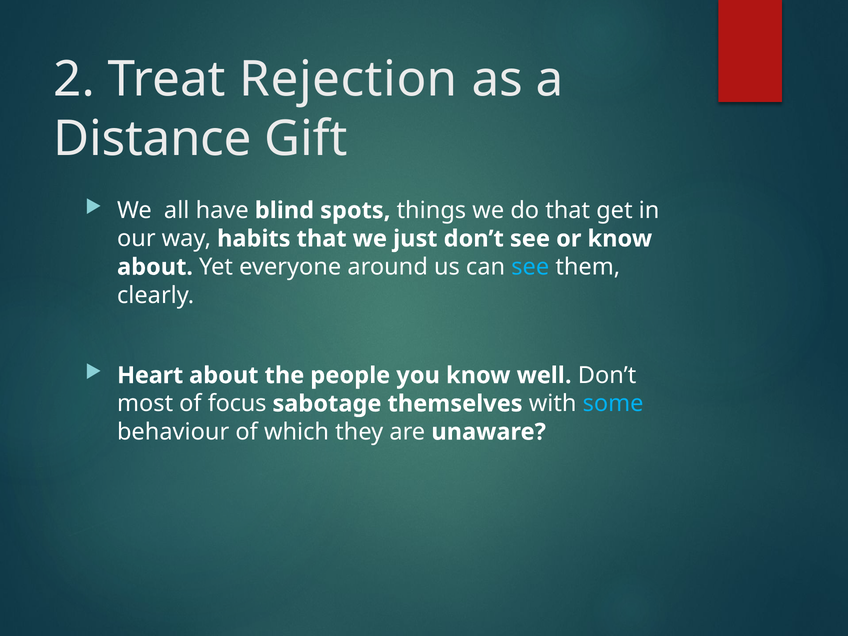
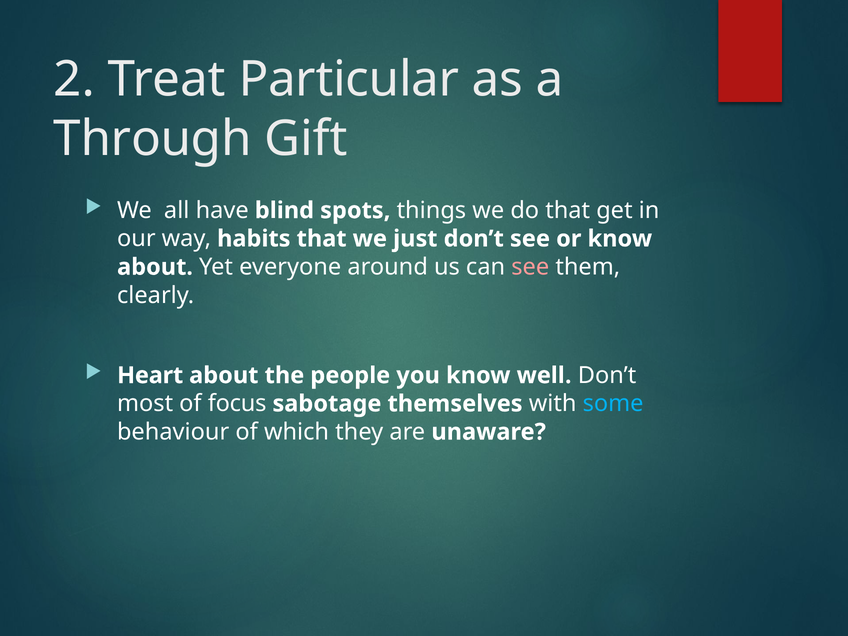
Rejection: Rejection -> Particular
Distance: Distance -> Through
see at (530, 267) colour: light blue -> pink
